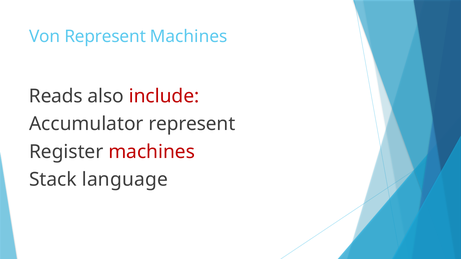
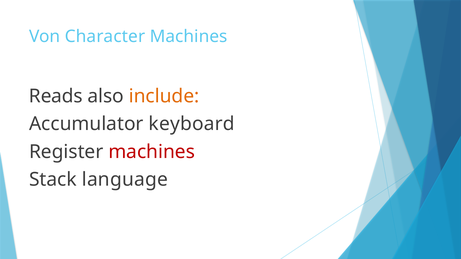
Von Represent: Represent -> Character
include colour: red -> orange
Accumulator represent: represent -> keyboard
